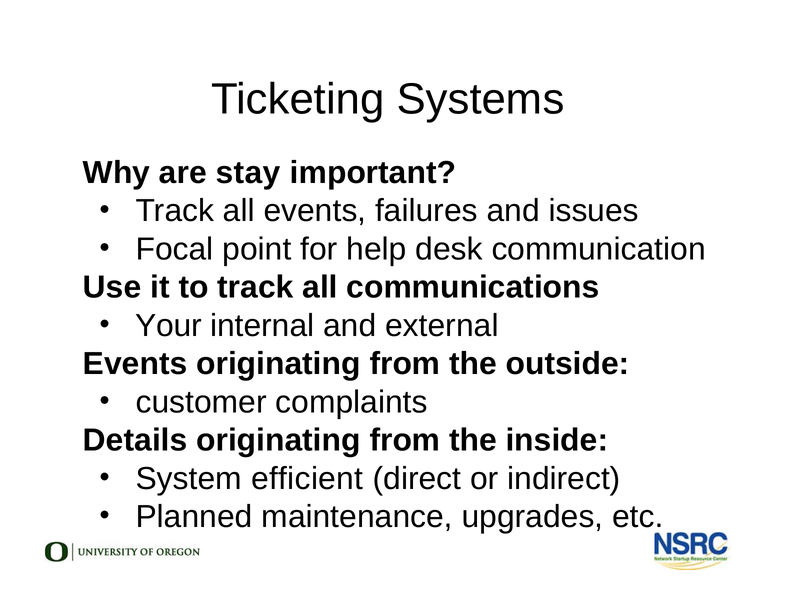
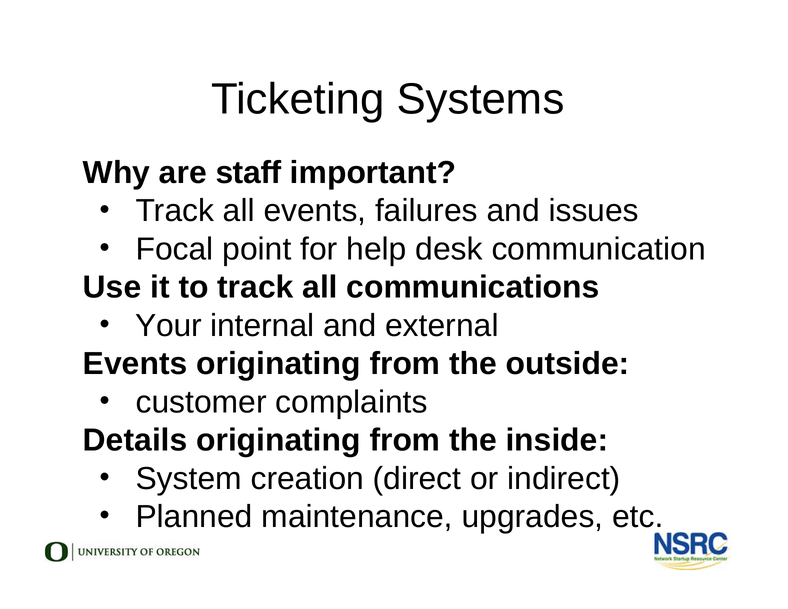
stay: stay -> staff
efficient: efficient -> creation
